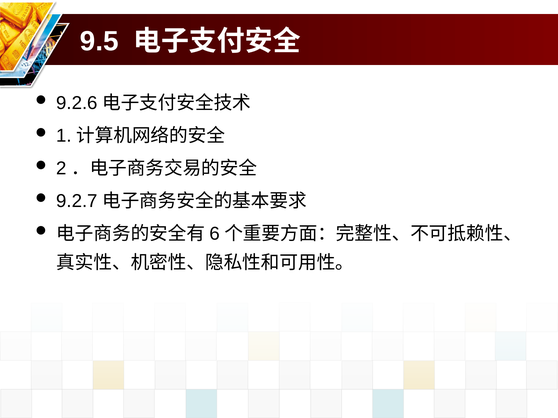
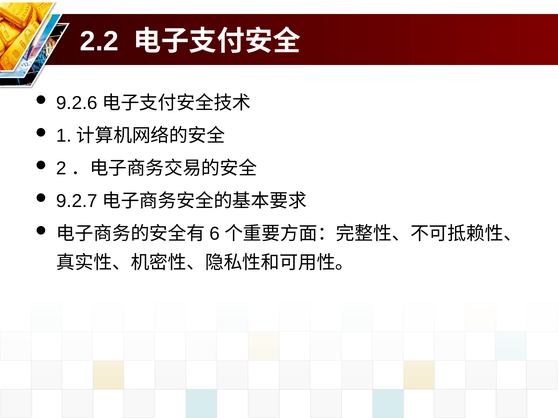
9.5: 9.5 -> 2.2
